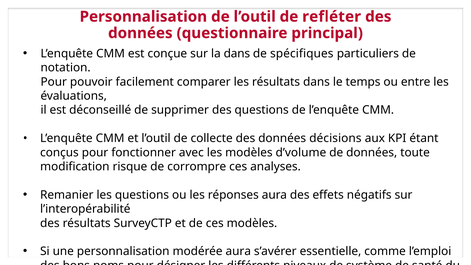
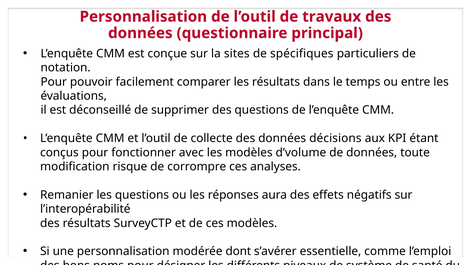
refléter: refléter -> travaux
la dans: dans -> sites
modérée aura: aura -> dont
